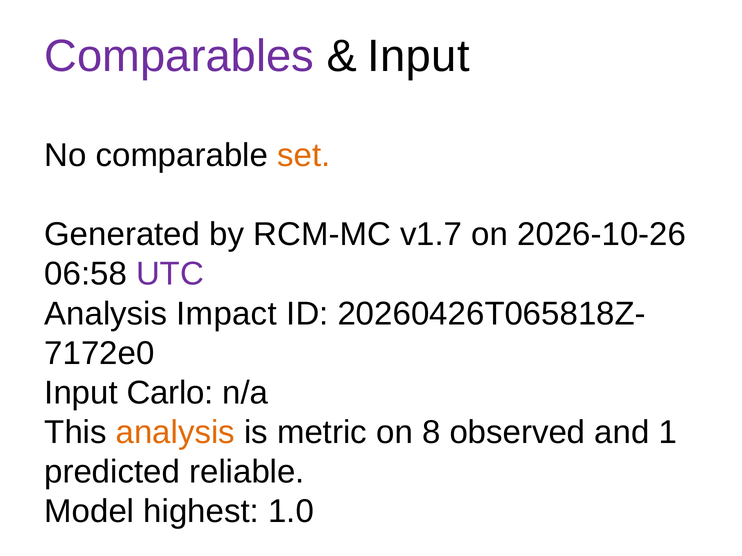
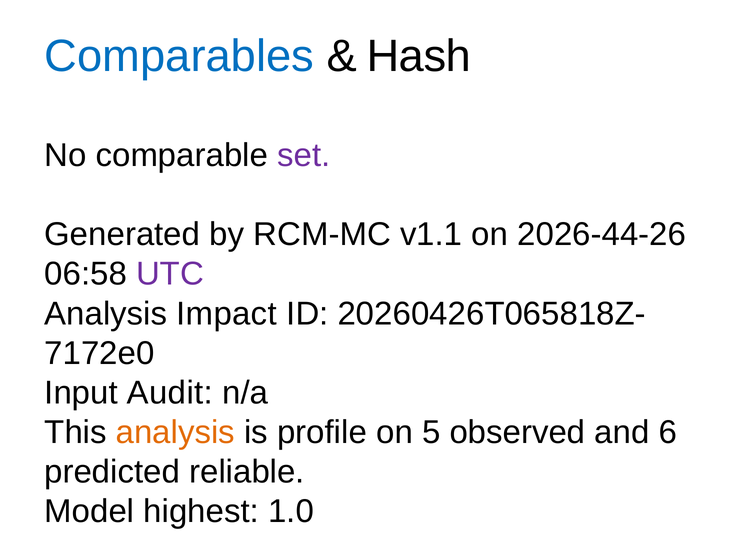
Comparables colour: purple -> blue
Input at (418, 56): Input -> Hash
set colour: orange -> purple
v1.7: v1.7 -> v1.1
2026-10-26: 2026-10-26 -> 2026-44-26
Carlo: Carlo -> Audit
metric: metric -> profile
8: 8 -> 5
1: 1 -> 6
